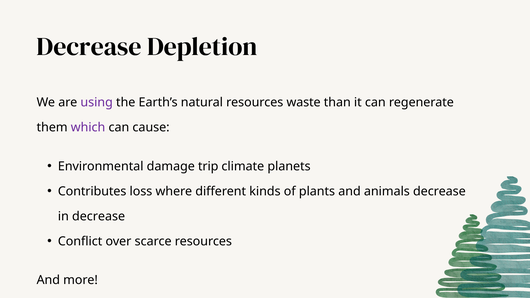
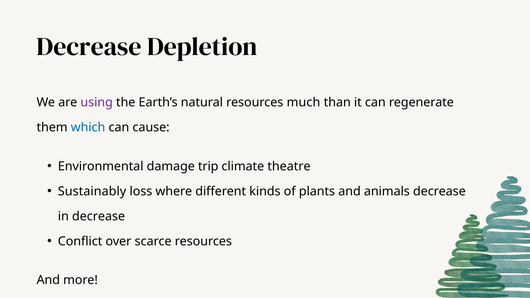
waste: waste -> much
which colour: purple -> blue
planets: planets -> theatre
Contributes: Contributes -> Sustainably
